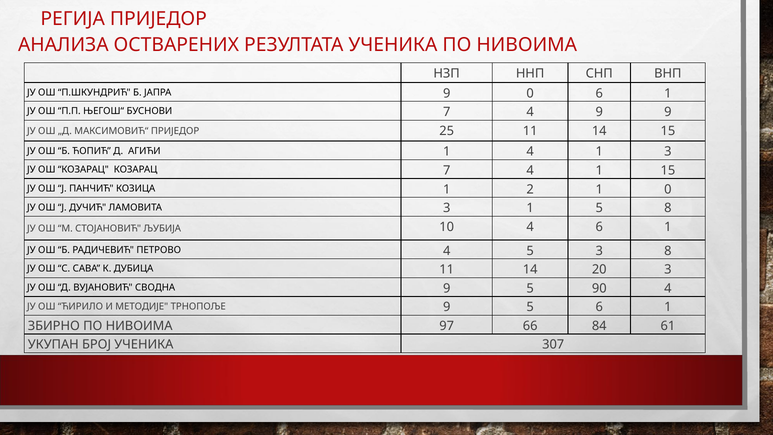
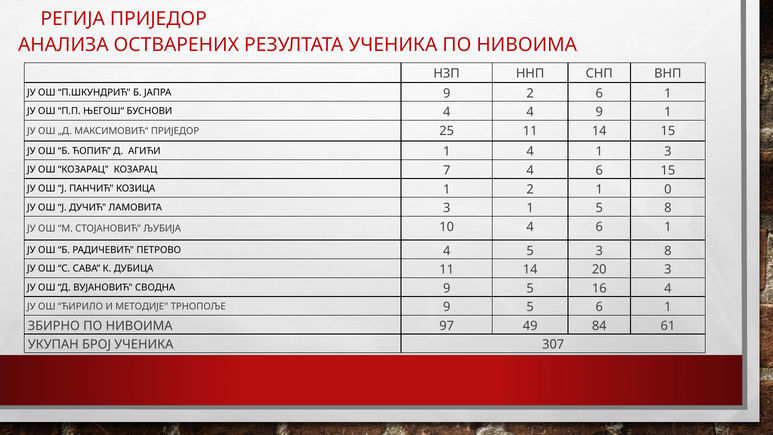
9 0: 0 -> 2
БУСНОВИ 7: 7 -> 4
9 9: 9 -> 1
7 4 1: 1 -> 6
90: 90 -> 16
66: 66 -> 49
